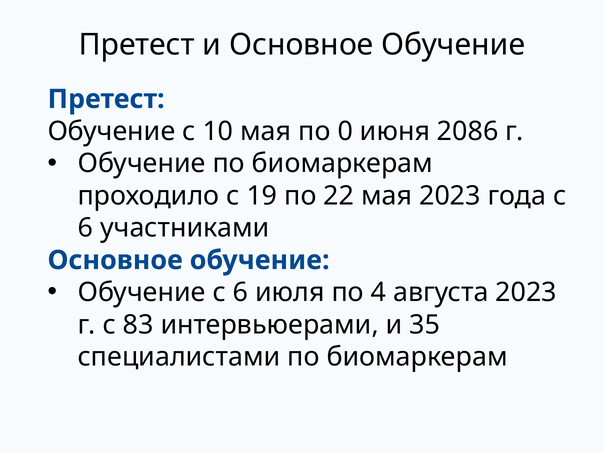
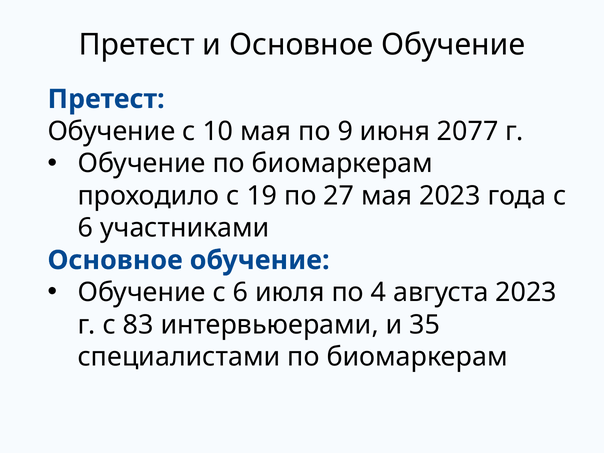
0: 0 -> 9
2086: 2086 -> 2077
22: 22 -> 27
